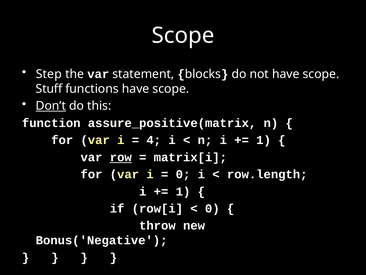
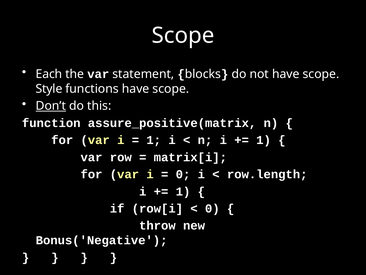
Step: Step -> Each
Stuff: Stuff -> Style
4 at (154, 140): 4 -> 1
row underline: present -> none
